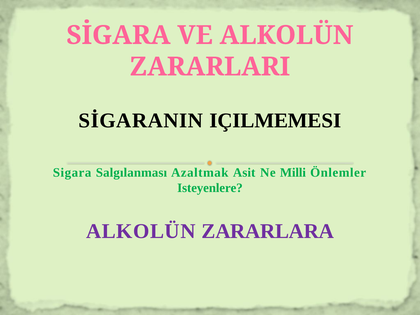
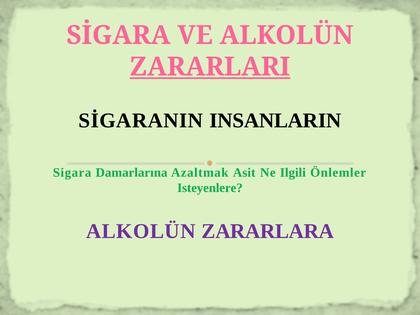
ZARARLARI underline: none -> present
IÇILMEMESI: IÇILMEMESI -> INSANLARIN
Salgılanması: Salgılanması -> Damarlarına
Milli: Milli -> Ilgili
